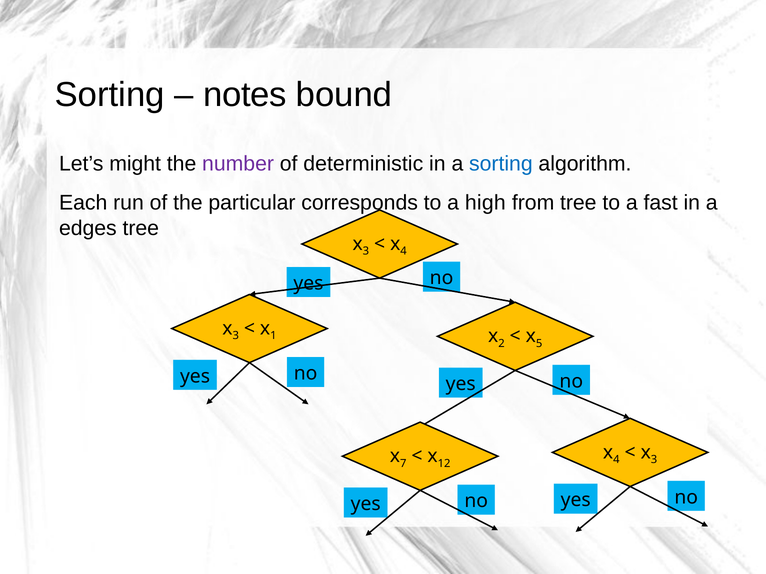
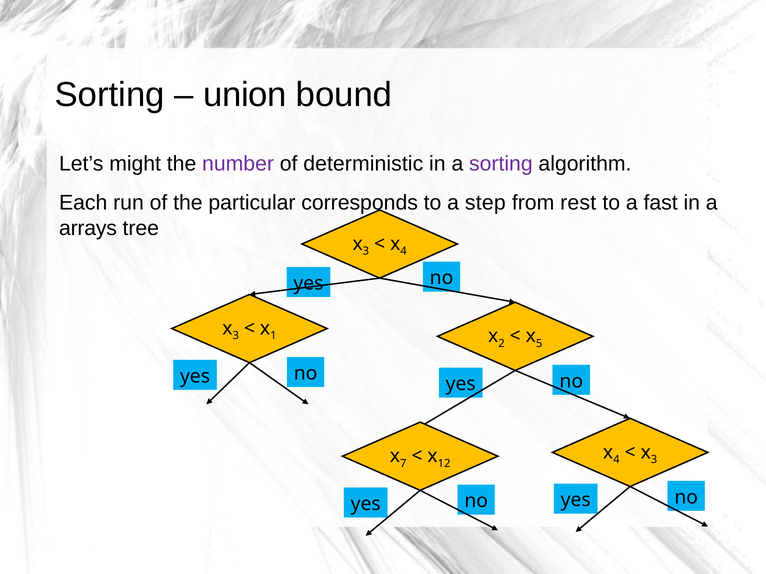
notes: notes -> union
sorting at (501, 164) colour: blue -> purple
high: high -> step
from tree: tree -> rest
edges: edges -> arrays
